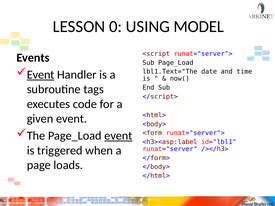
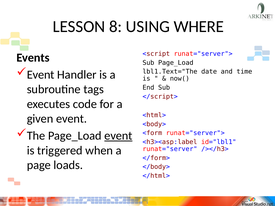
0: 0 -> 8
MODEL: MODEL -> WHERE
Event at (41, 75) underline: present -> none
